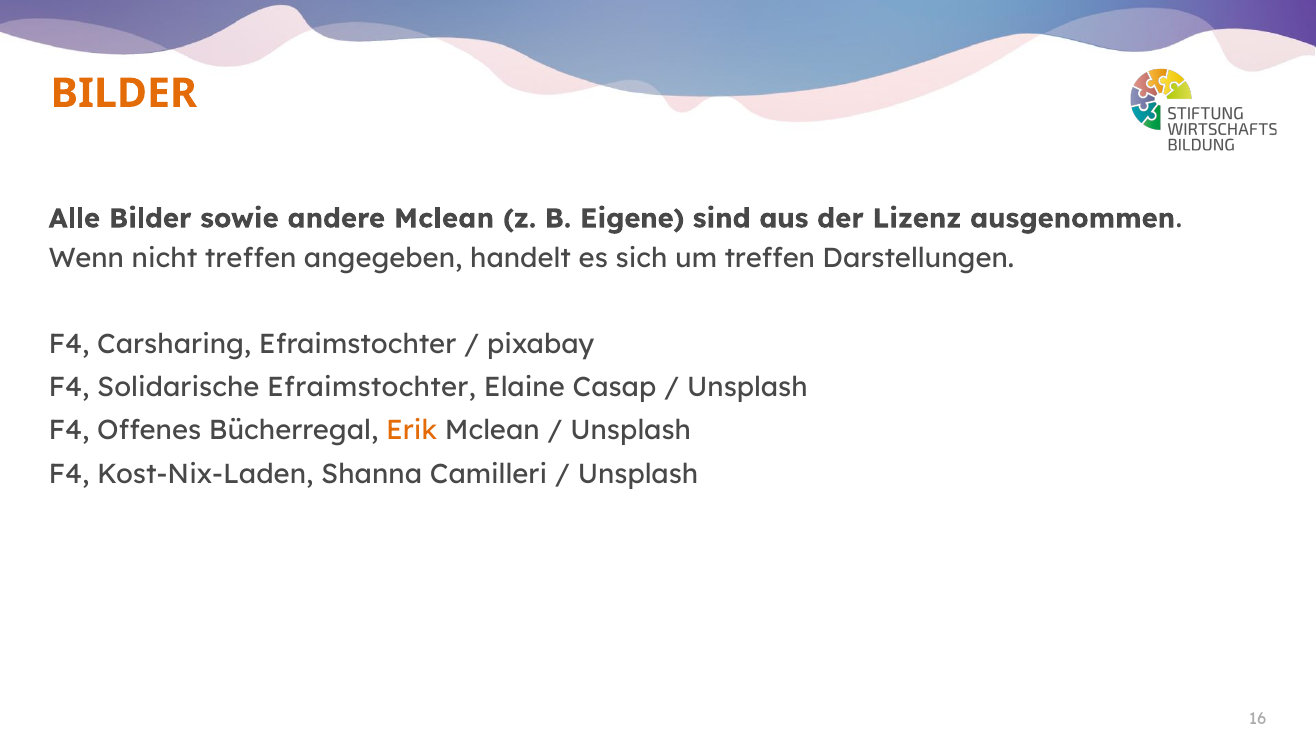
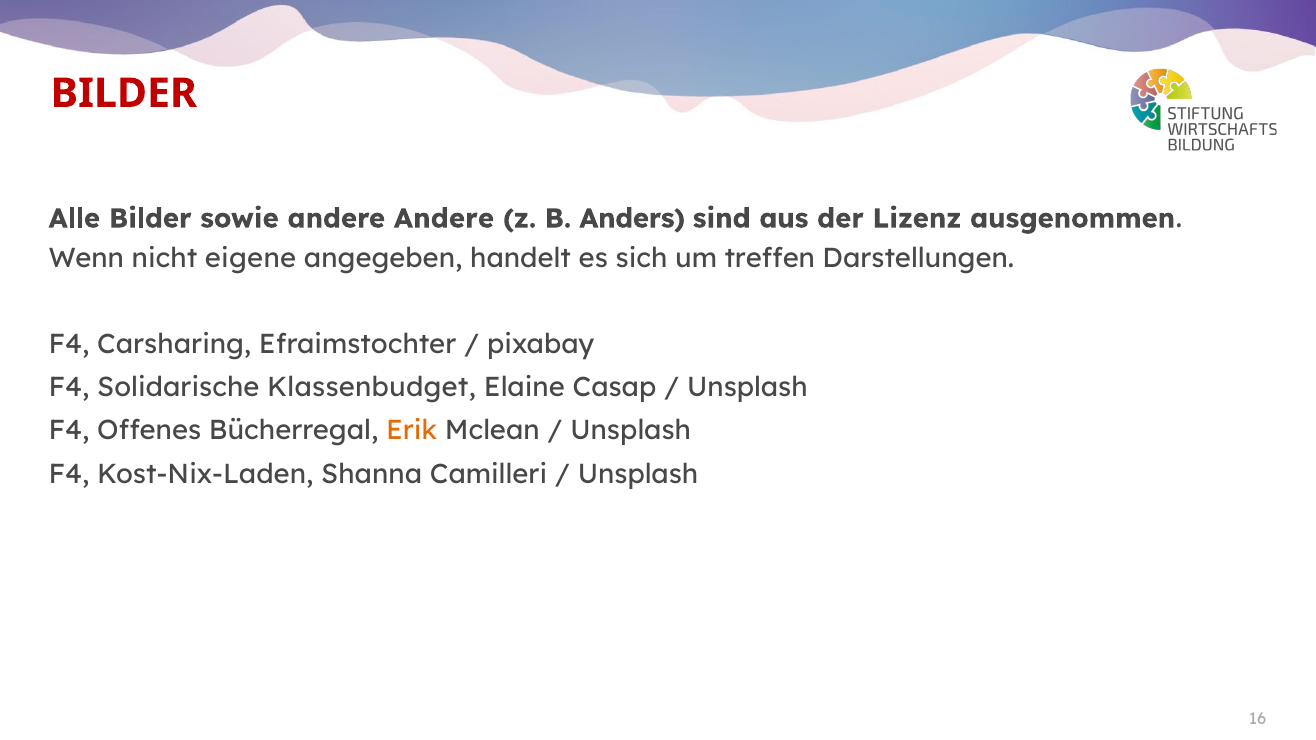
BILDER at (124, 93) colour: orange -> red
andere Mclean: Mclean -> Andere
Eigene: Eigene -> Anders
nicht treffen: treffen -> eigene
Solidarische Efraimstochter: Efraimstochter -> Klassenbudget
